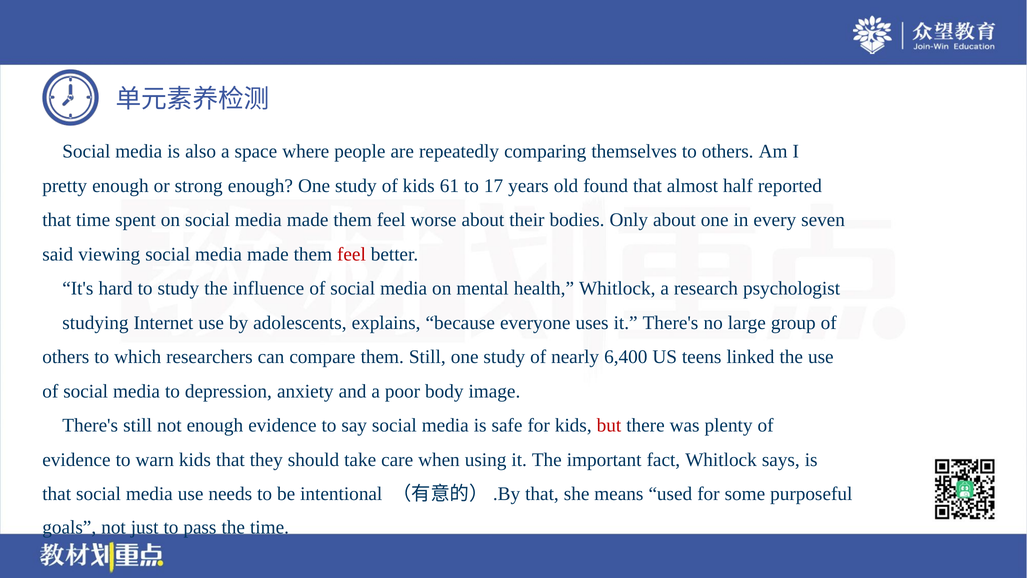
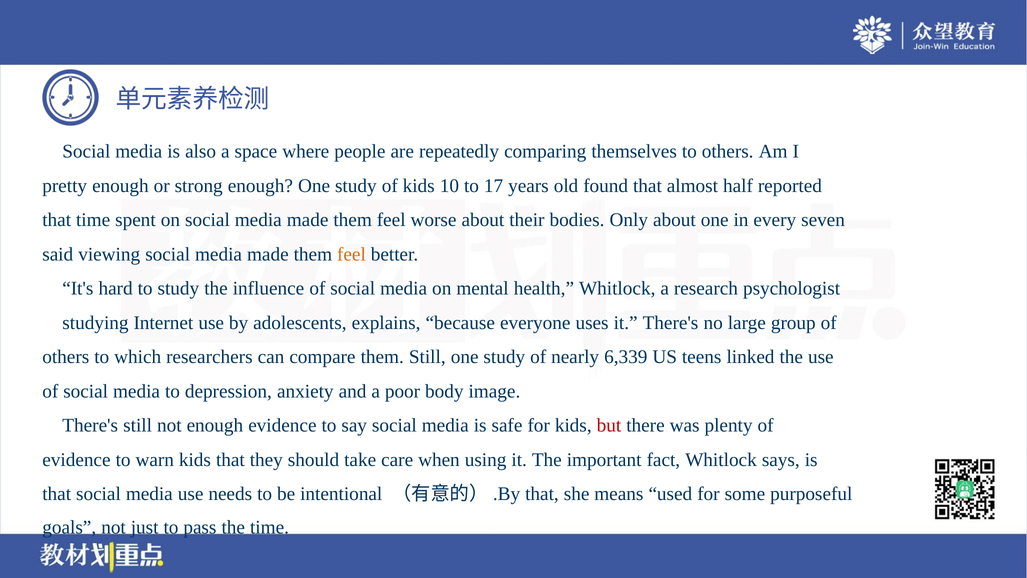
61: 61 -> 10
feel at (351, 254) colour: red -> orange
6,400: 6,400 -> 6,339
